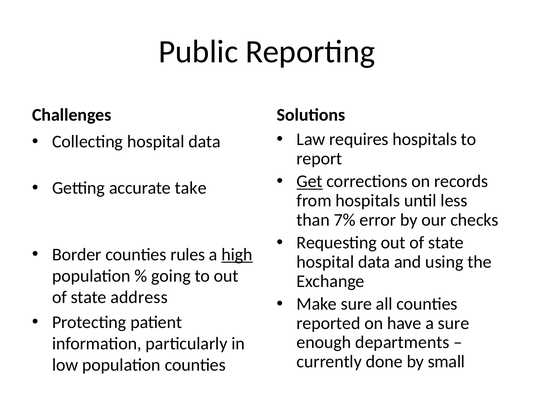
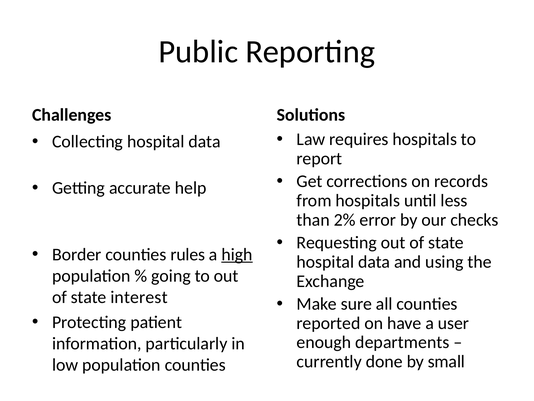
Get underline: present -> none
take: take -> help
7%: 7% -> 2%
address: address -> interest
a sure: sure -> user
